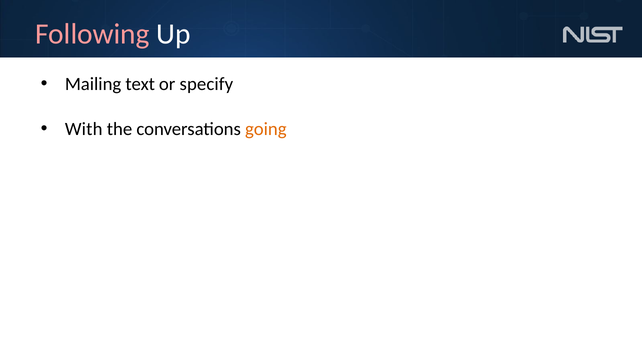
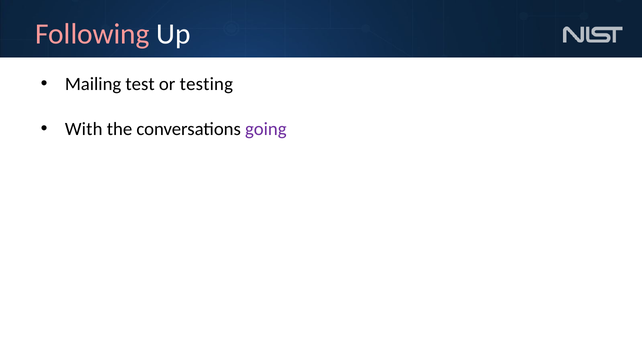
text: text -> test
specify: specify -> testing
going colour: orange -> purple
